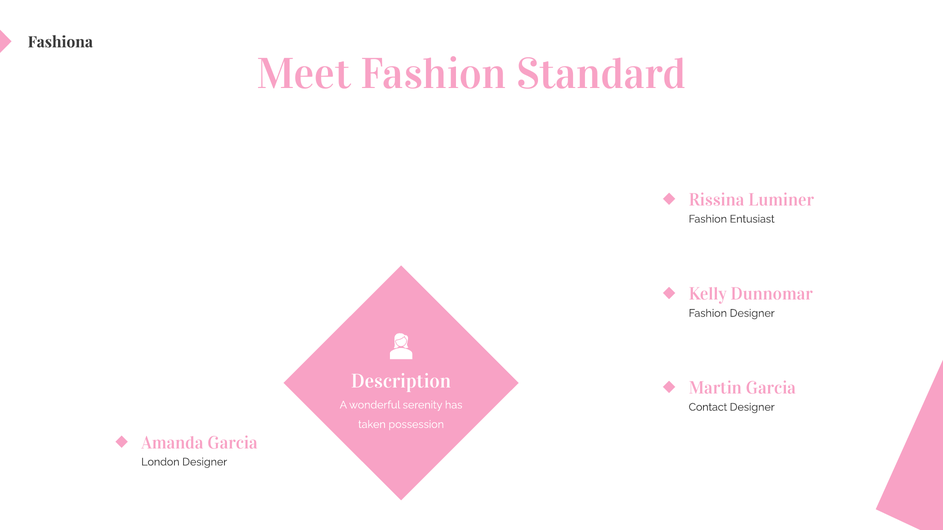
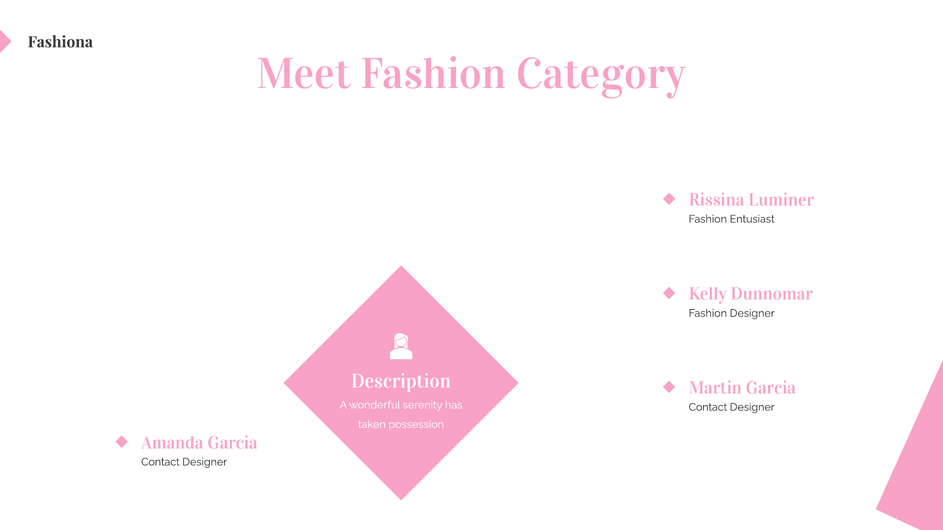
Standard: Standard -> Category
London at (160, 462): London -> Contact
